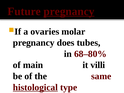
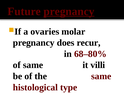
tubes: tubes -> recur
of main: main -> same
histological underline: present -> none
